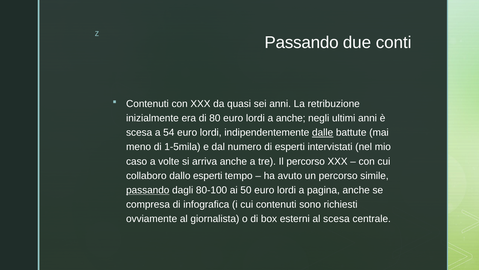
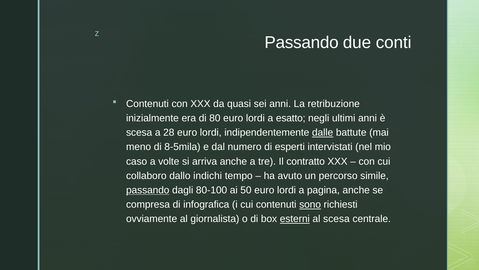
a anche: anche -> esatto
54: 54 -> 28
1-5mila: 1-5mila -> 8-5mila
Il percorso: percorso -> contratto
dallo esperti: esperti -> indichi
sono underline: none -> present
esterni underline: none -> present
